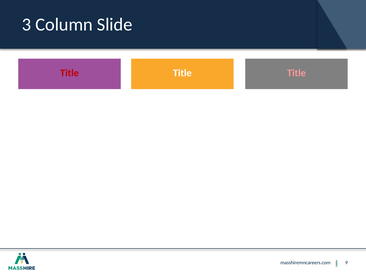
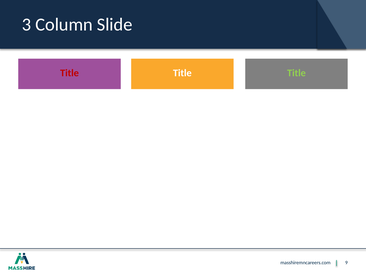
Title at (296, 73) colour: pink -> light green
